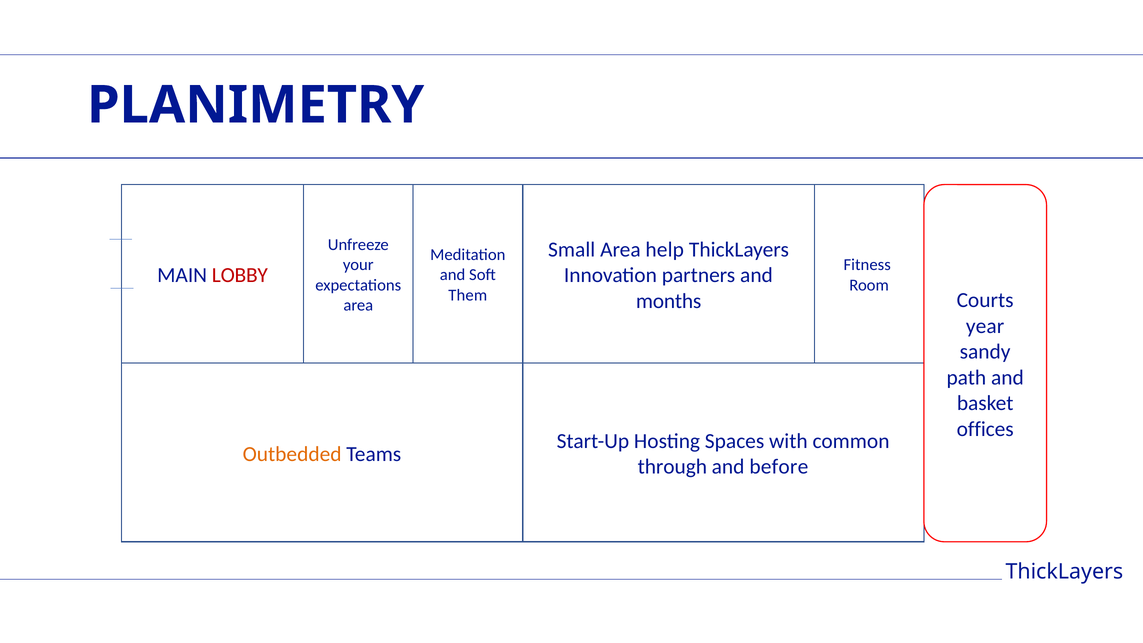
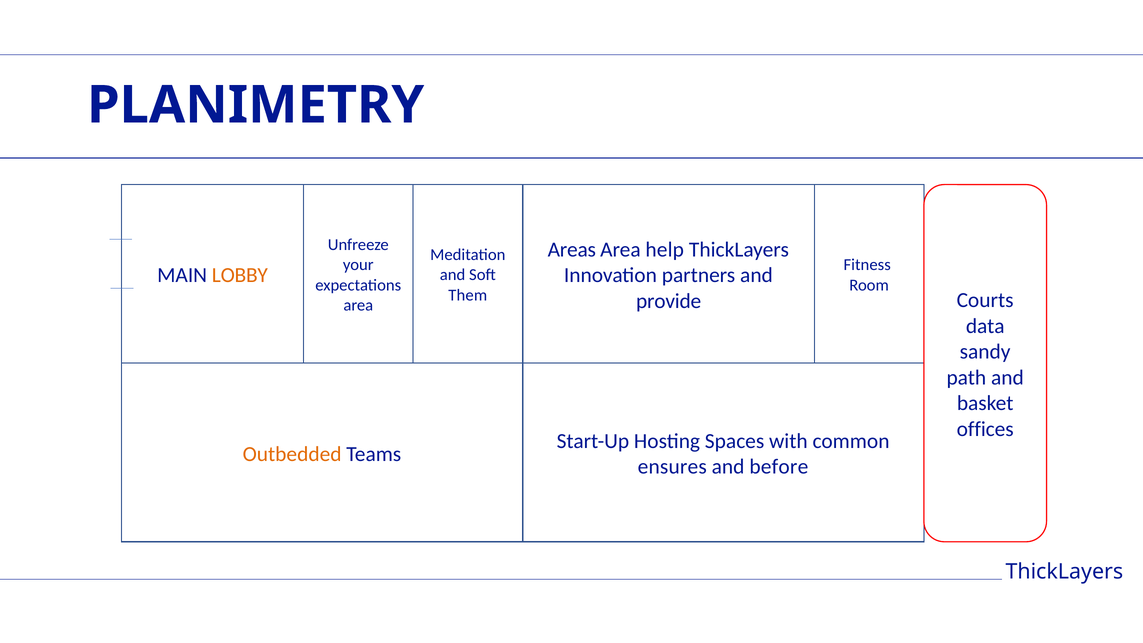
Small: Small -> Areas
LOBBY colour: red -> orange
months: months -> provide
year: year -> data
through: through -> ensures
